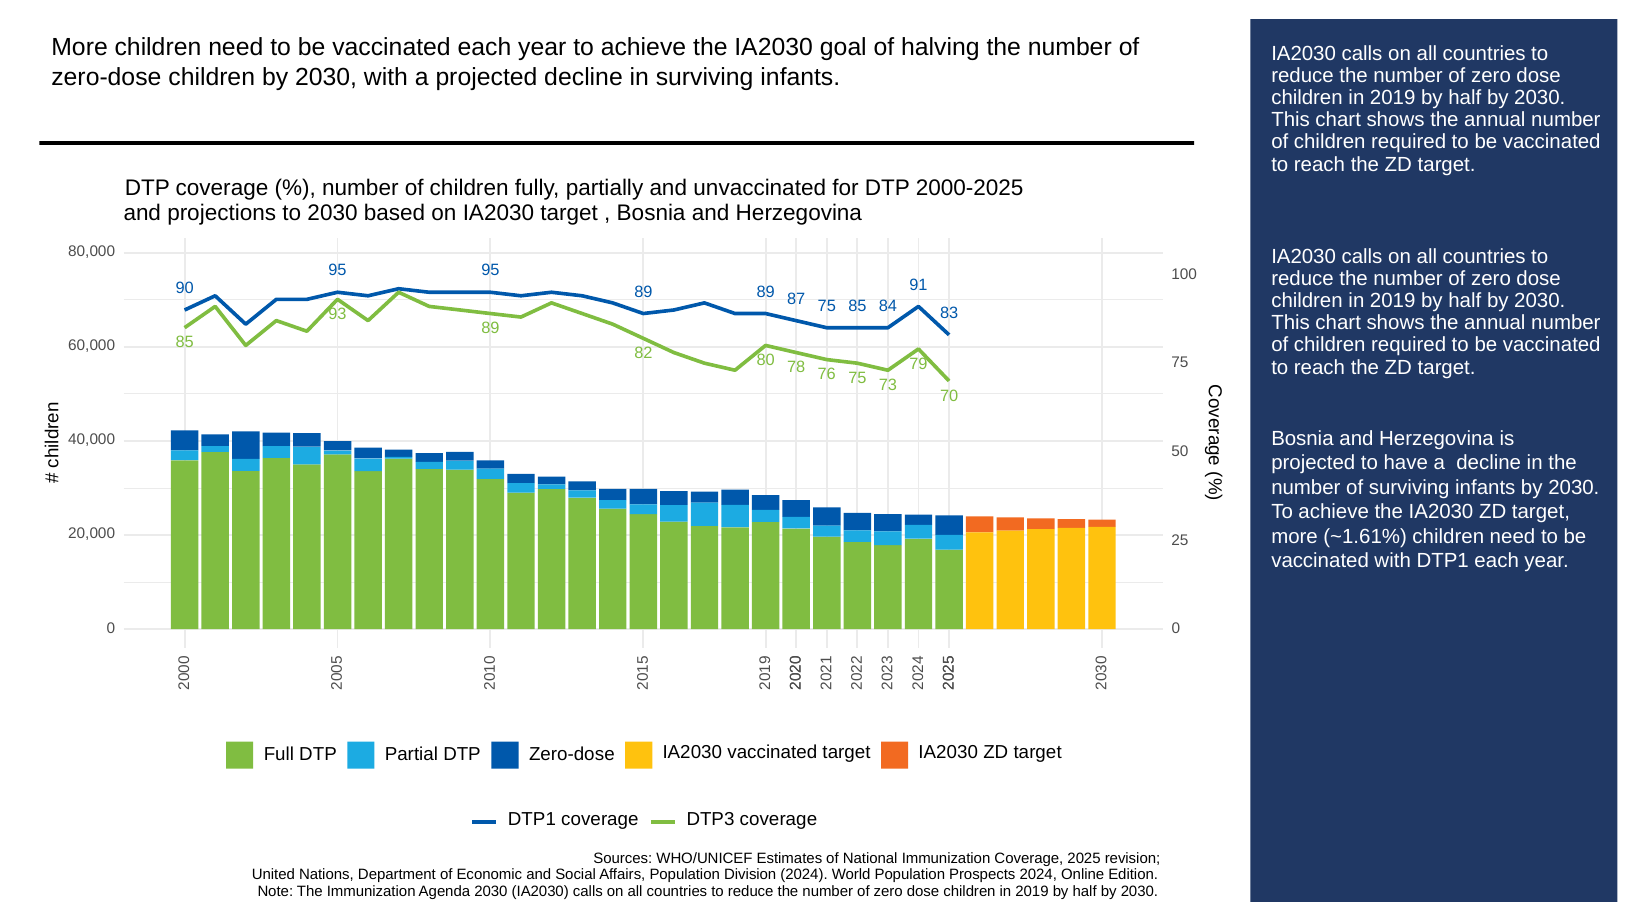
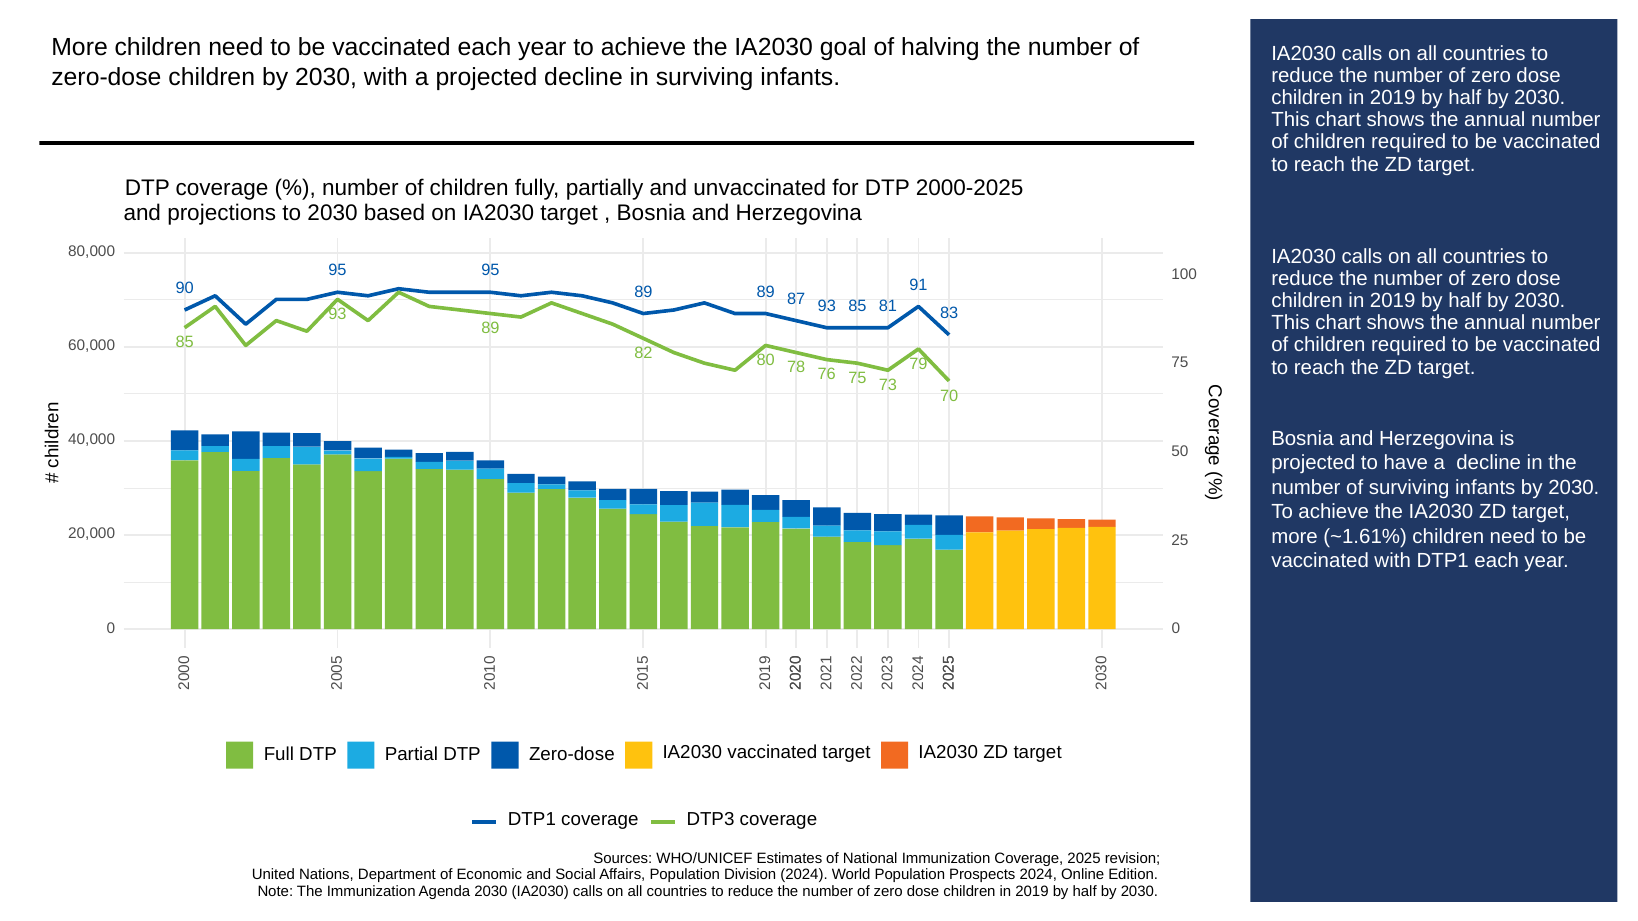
87 75: 75 -> 93
84: 84 -> 81
